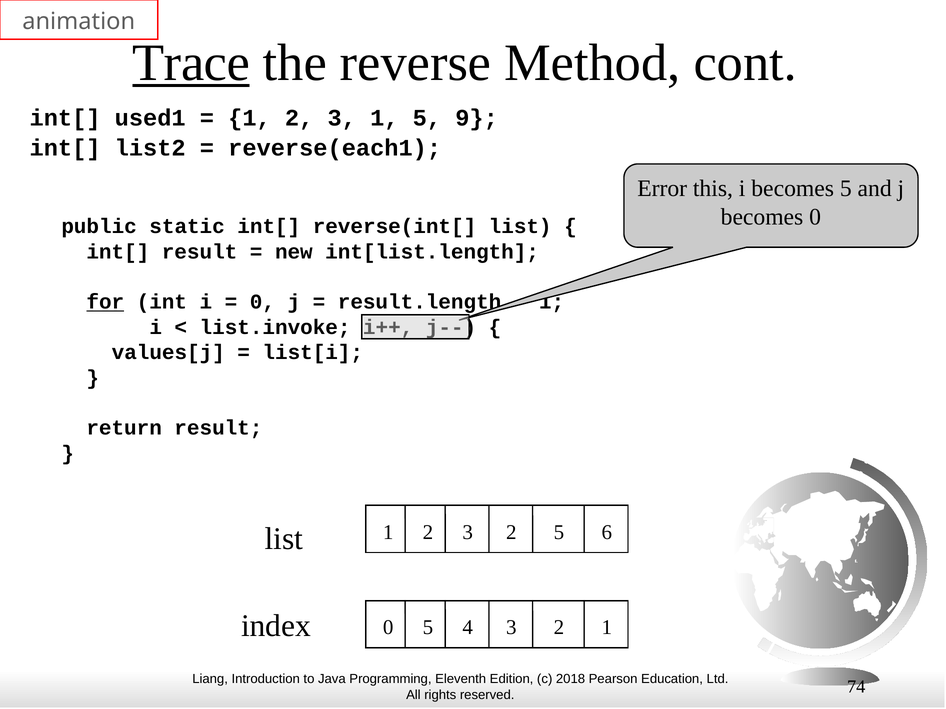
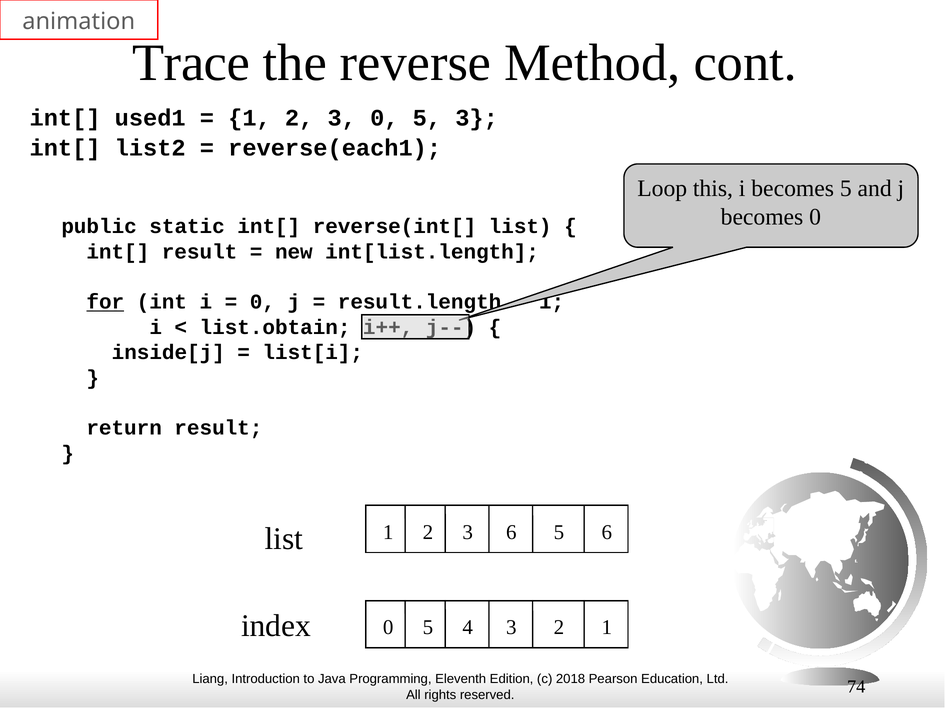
Trace underline: present -> none
3 1: 1 -> 0
5 9: 9 -> 3
Error: Error -> Loop
list.invoke: list.invoke -> list.obtain
values[j: values[j -> inside[j
2 3 2: 2 -> 6
